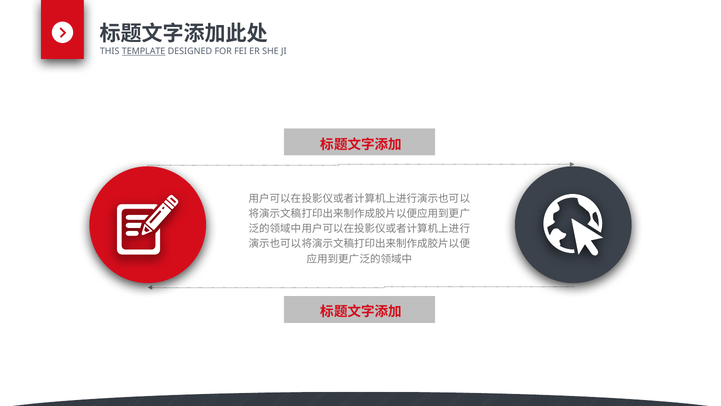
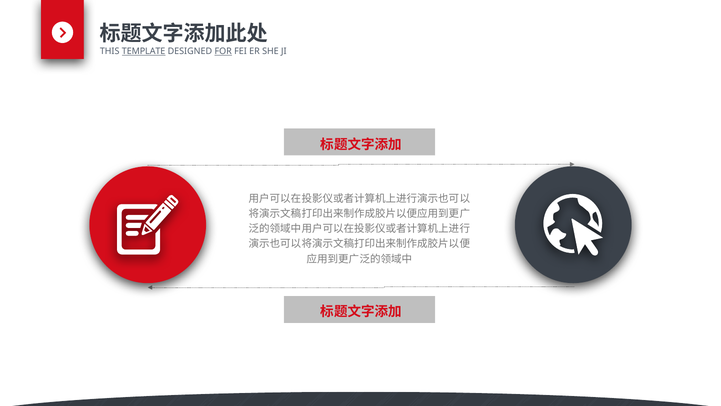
FOR underline: none -> present
